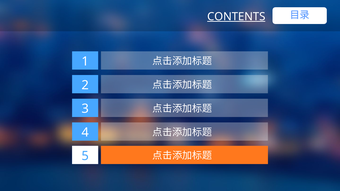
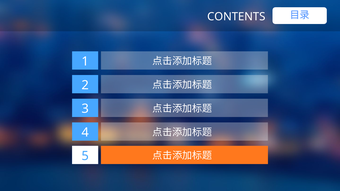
CONTENTS underline: present -> none
